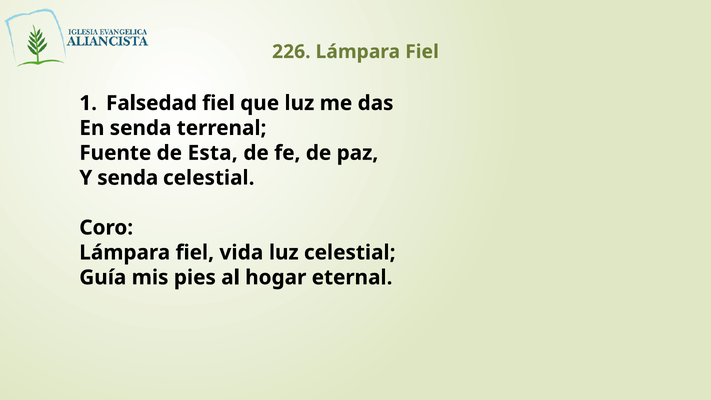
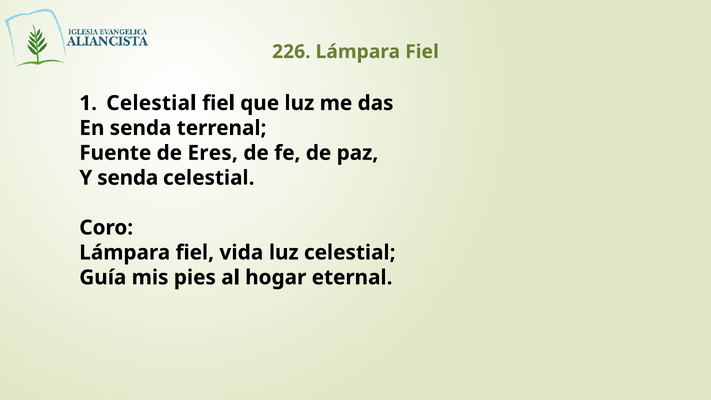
Falsedad at (151, 103): Falsedad -> Celestial
Esta: Esta -> Eres
